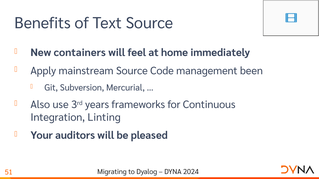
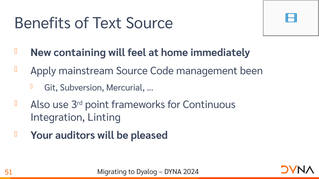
containers: containers -> containing
years: years -> point
